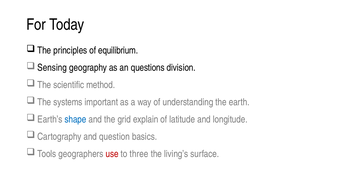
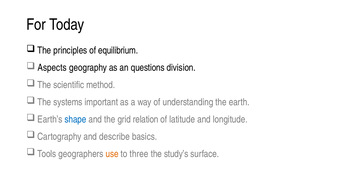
Sensing: Sensing -> Aspects
explain: explain -> relation
question: question -> describe
use colour: red -> orange
living’s: living’s -> study’s
